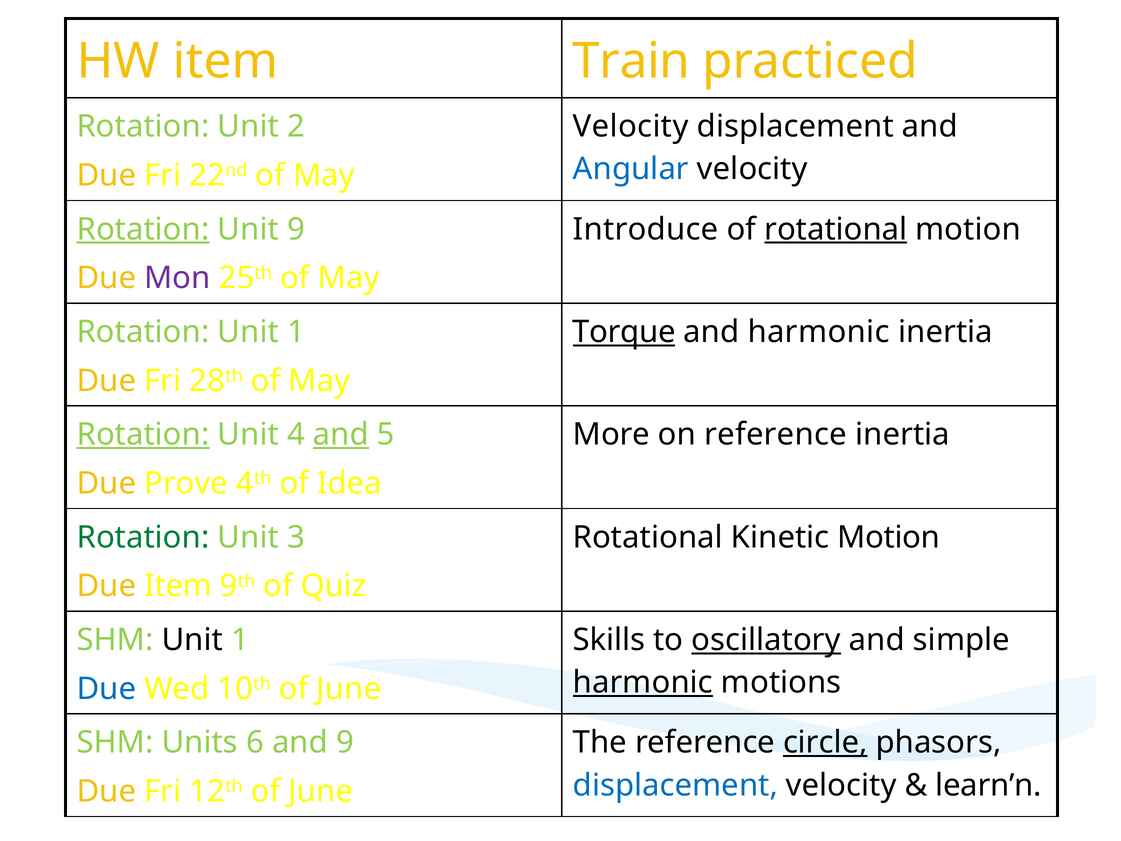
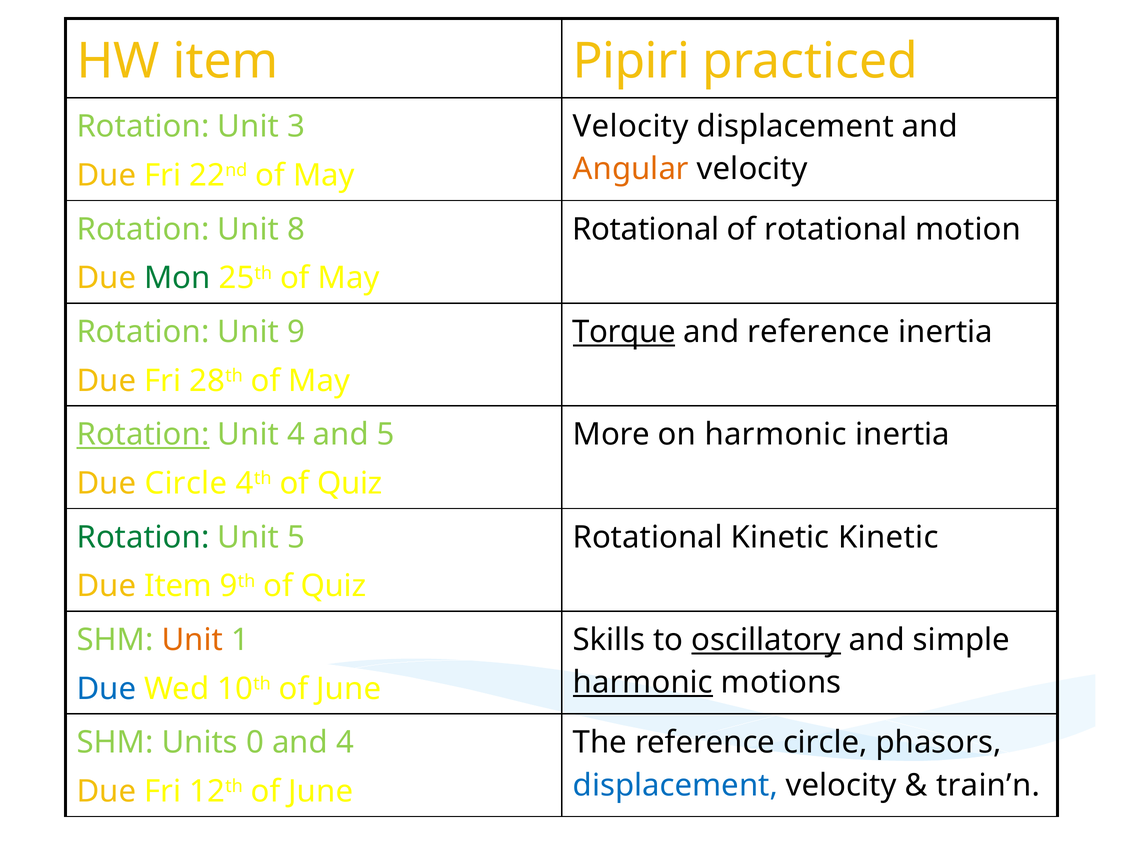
Train: Train -> Pipiri
2: 2 -> 3
Angular colour: blue -> orange
Rotation at (143, 229) underline: present -> none
Unit 9: 9 -> 8
Introduce at (646, 229): Introduce -> Rotational
rotational at (836, 229) underline: present -> none
Mon colour: purple -> green
Rotation Unit 1: 1 -> 9
and harmonic: harmonic -> reference
and at (341, 434) underline: present -> none
on reference: reference -> harmonic
Due Prove: Prove -> Circle
4th of Idea: Idea -> Quiz
Unit 3: 3 -> 5
Kinetic Motion: Motion -> Kinetic
Unit at (192, 640) colour: black -> orange
6: 6 -> 0
and 9: 9 -> 4
circle at (825, 742) underline: present -> none
learn’n: learn’n -> train’n
